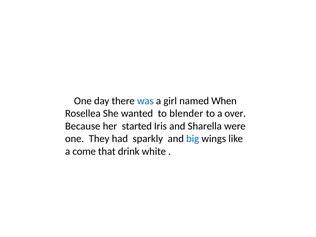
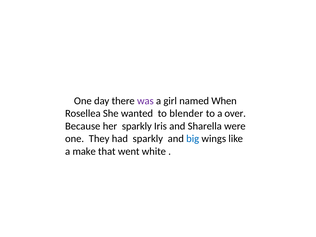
was colour: blue -> purple
her started: started -> sparkly
come: come -> make
drink: drink -> went
